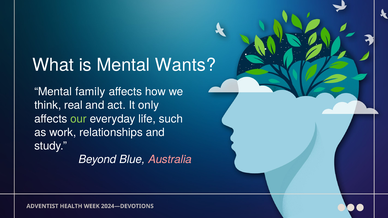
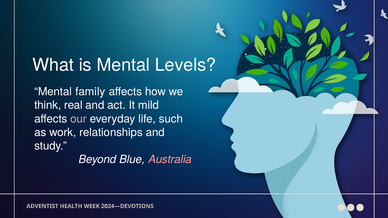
Wants: Wants -> Levels
only: only -> mild
our colour: light green -> pink
